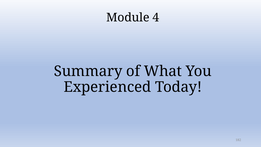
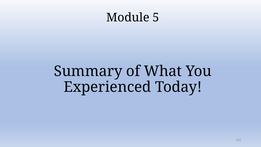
4: 4 -> 5
